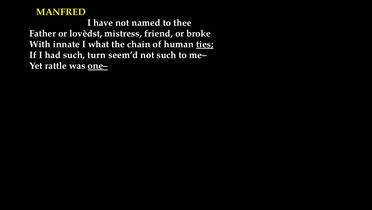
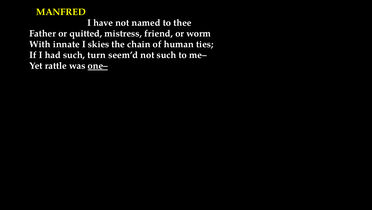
lovèdst: lovèdst -> quitted
broke: broke -> worm
what: what -> skies
ties underline: present -> none
